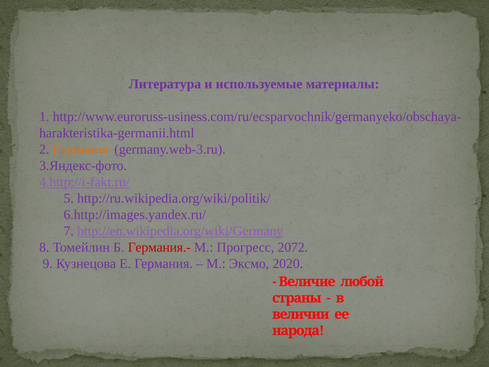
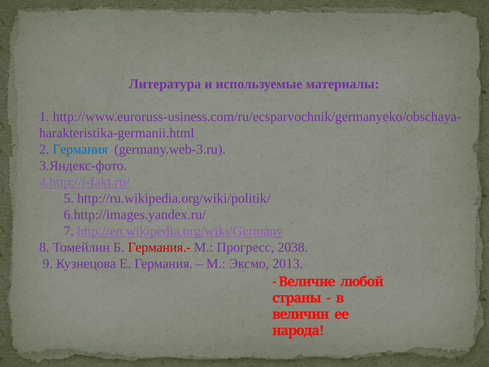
Германия at (80, 149) colour: orange -> blue
2072: 2072 -> 2038
2020: 2020 -> 2013
